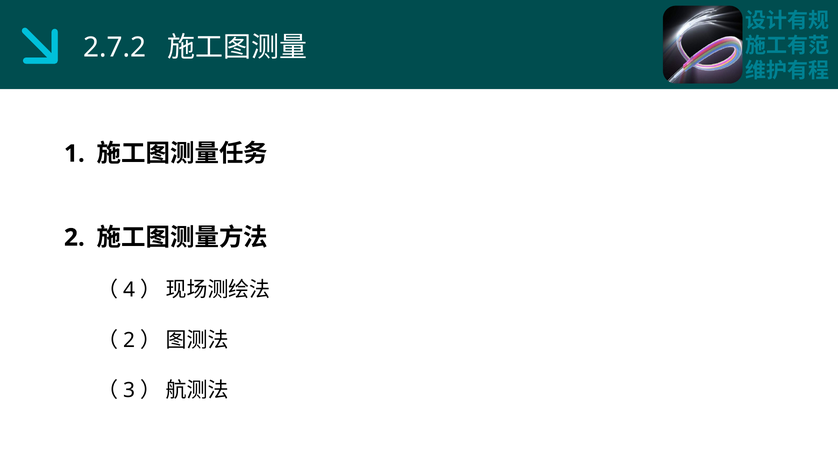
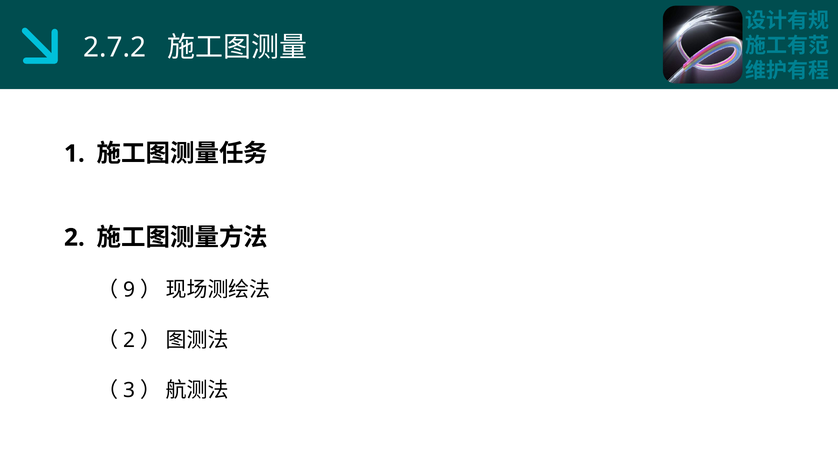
4: 4 -> 9
